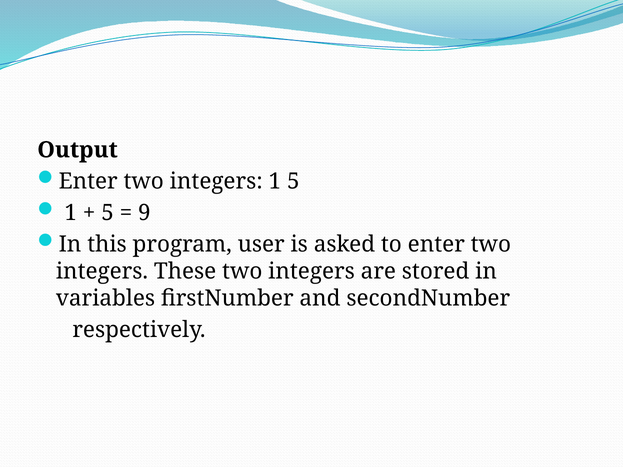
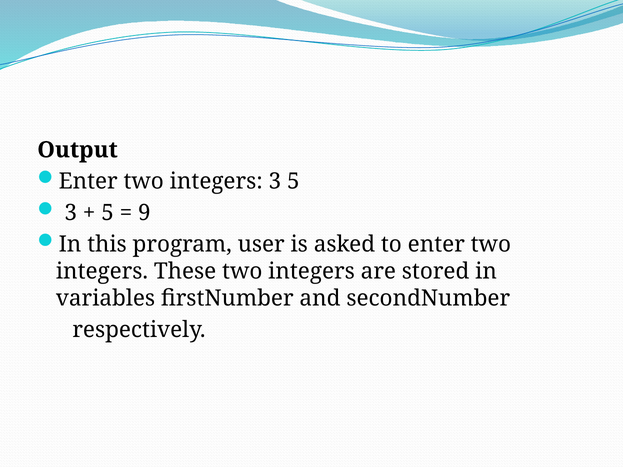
integers 1: 1 -> 3
1 at (71, 213): 1 -> 3
